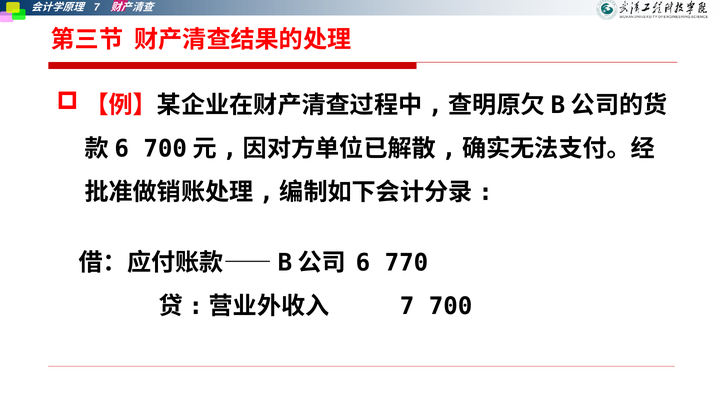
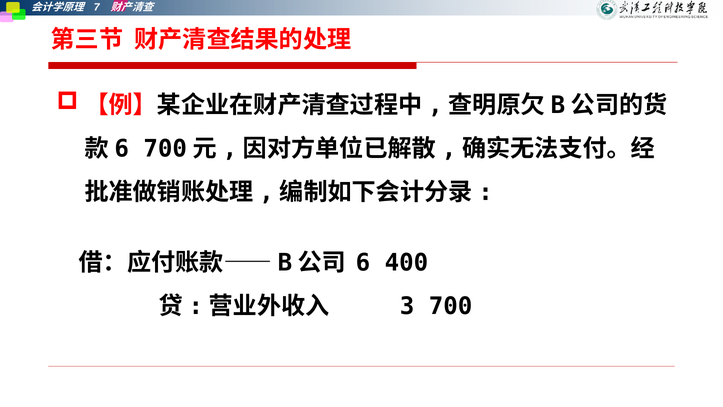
770: 770 -> 400
7 at (407, 306): 7 -> 3
